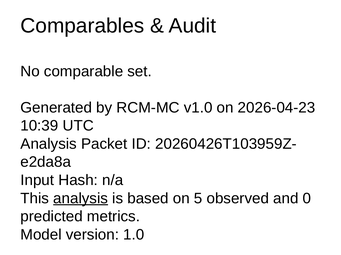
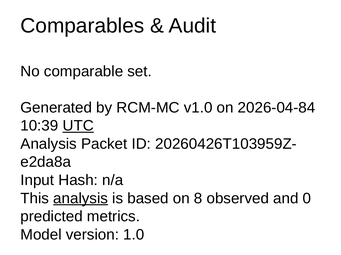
2026-04-23: 2026-04-23 -> 2026-04-84
UTC underline: none -> present
5: 5 -> 8
